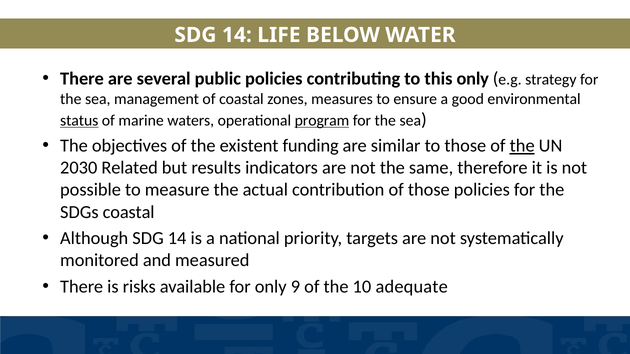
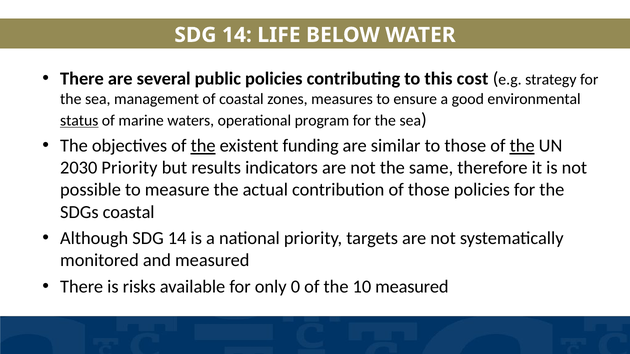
this only: only -> cost
program underline: present -> none
the at (203, 146) underline: none -> present
2030 Related: Related -> Priority
9: 9 -> 0
10 adequate: adequate -> measured
